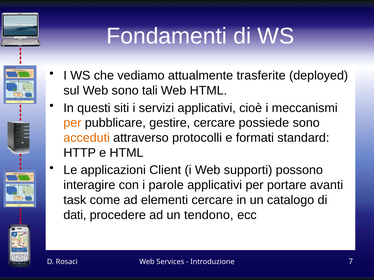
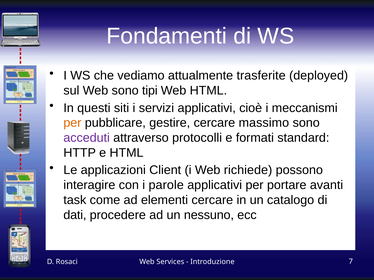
tali: tali -> tipi
possiede: possiede -> massimo
acceduti colour: orange -> purple
supporti: supporti -> richiede
tendono: tendono -> nessuno
